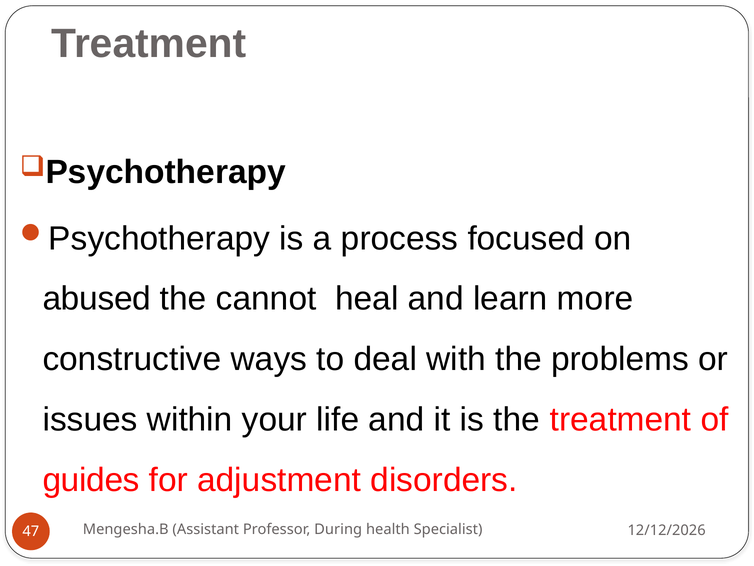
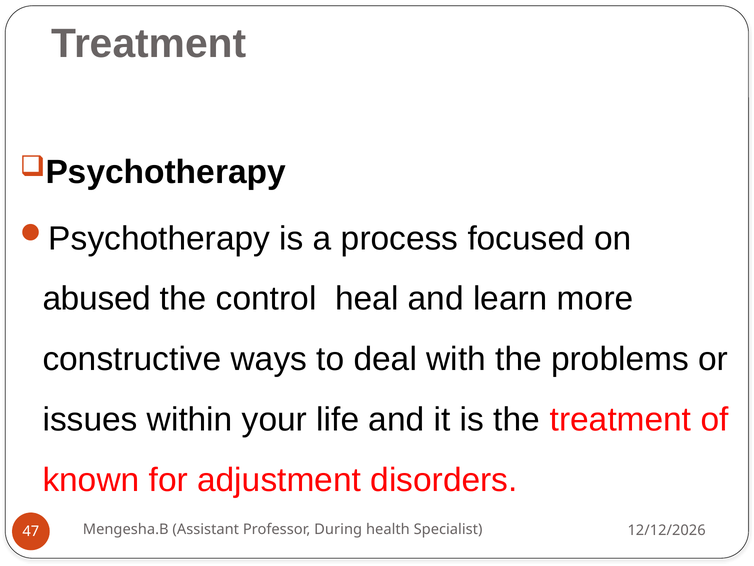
cannot: cannot -> control
guides: guides -> known
